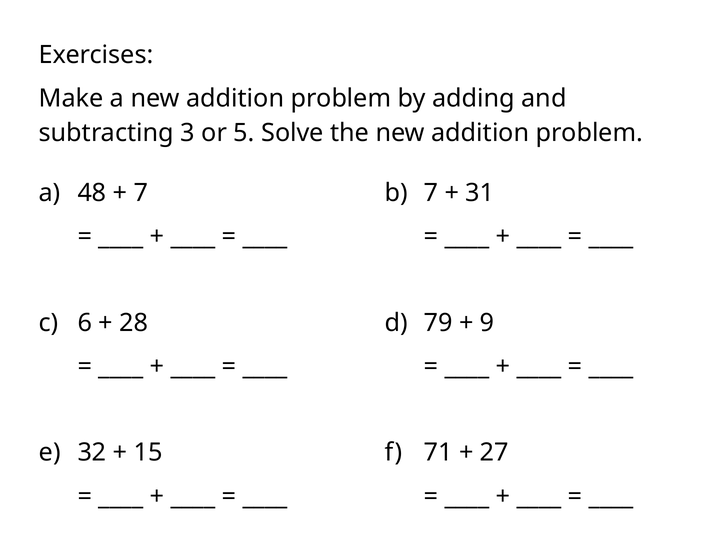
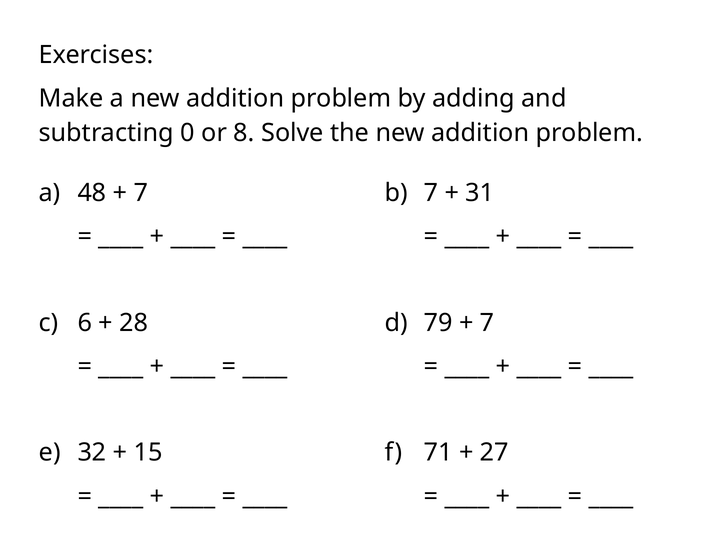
3: 3 -> 0
5: 5 -> 8
9 at (487, 323): 9 -> 7
